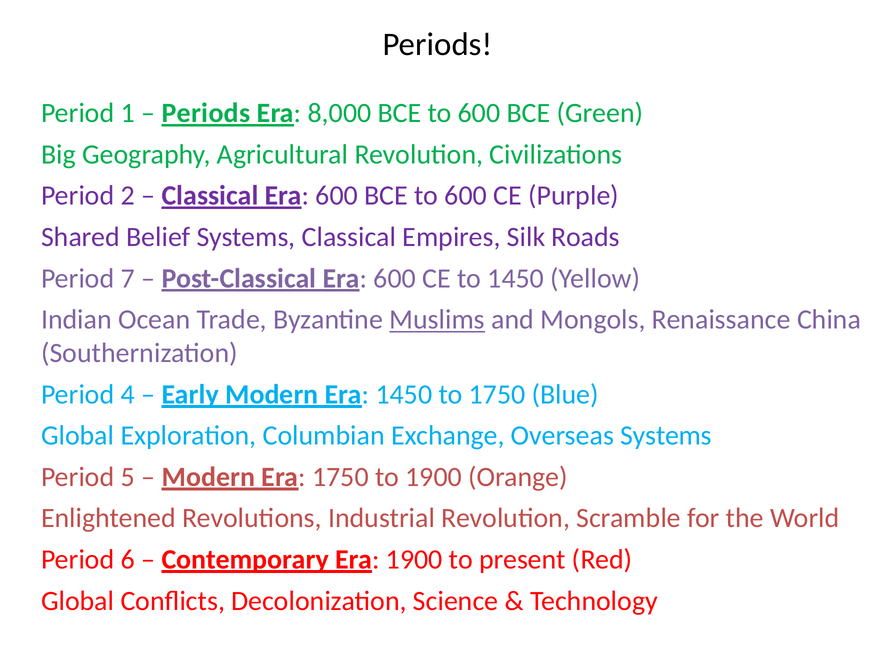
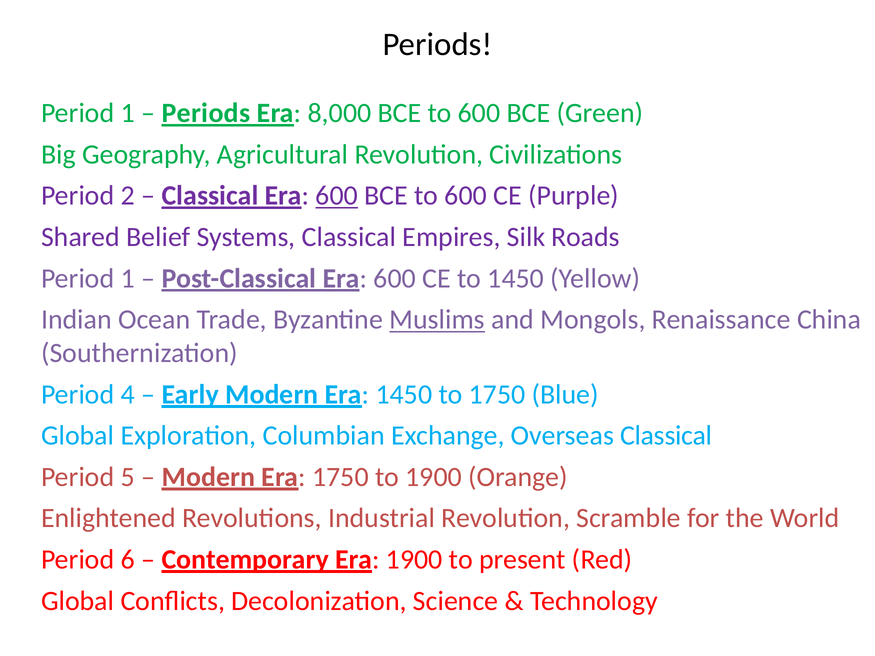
600 at (337, 196) underline: none -> present
7 at (128, 278): 7 -> 1
Overseas Systems: Systems -> Classical
